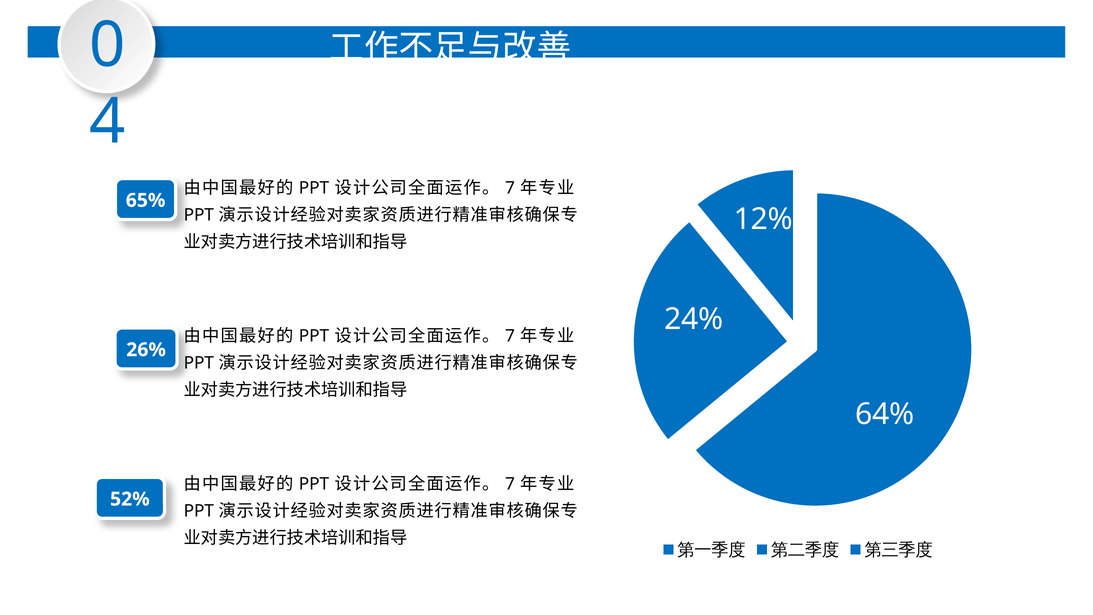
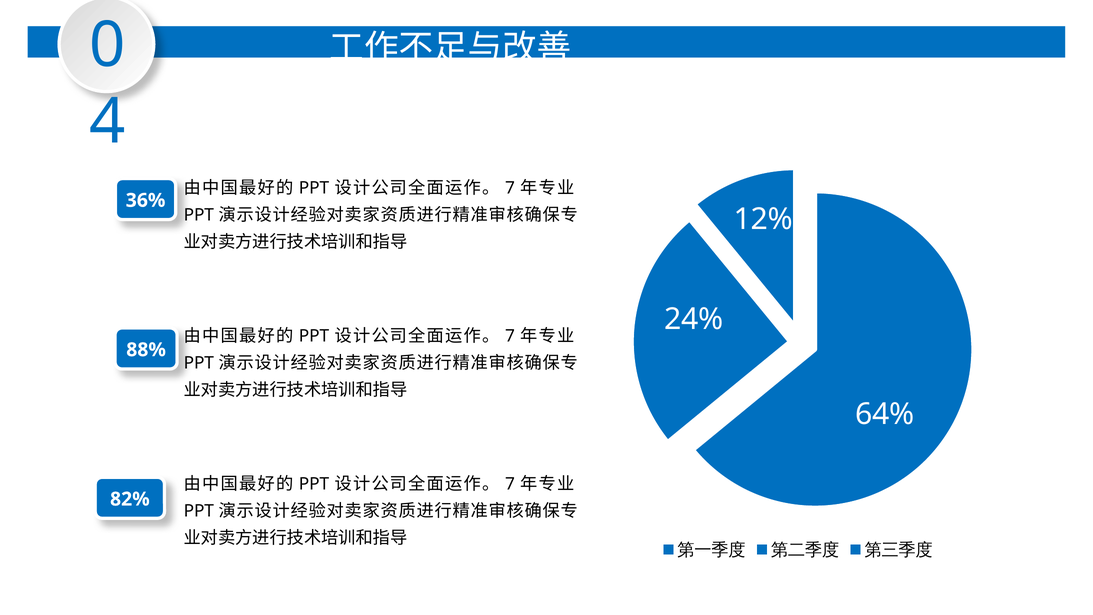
65%: 65% -> 36%
26%: 26% -> 88%
52%: 52% -> 82%
